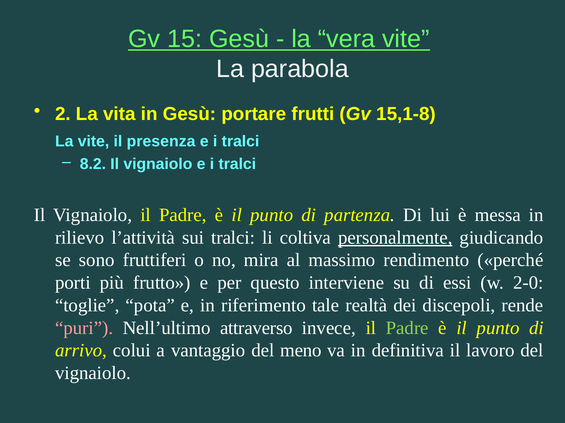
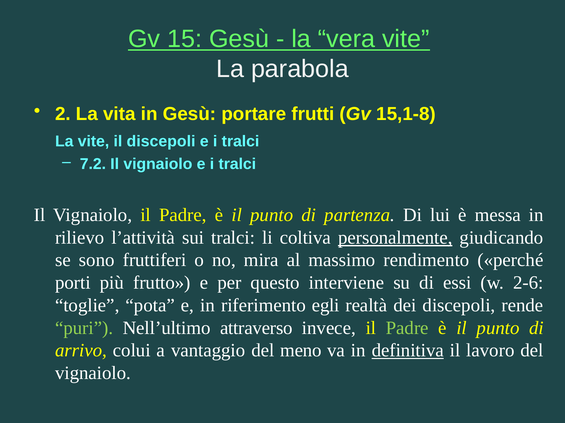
il presenza: presenza -> discepoli
8.2: 8.2 -> 7.2
2-0: 2-0 -> 2-6
tale: tale -> egli
puri colour: pink -> light green
definitiva underline: none -> present
